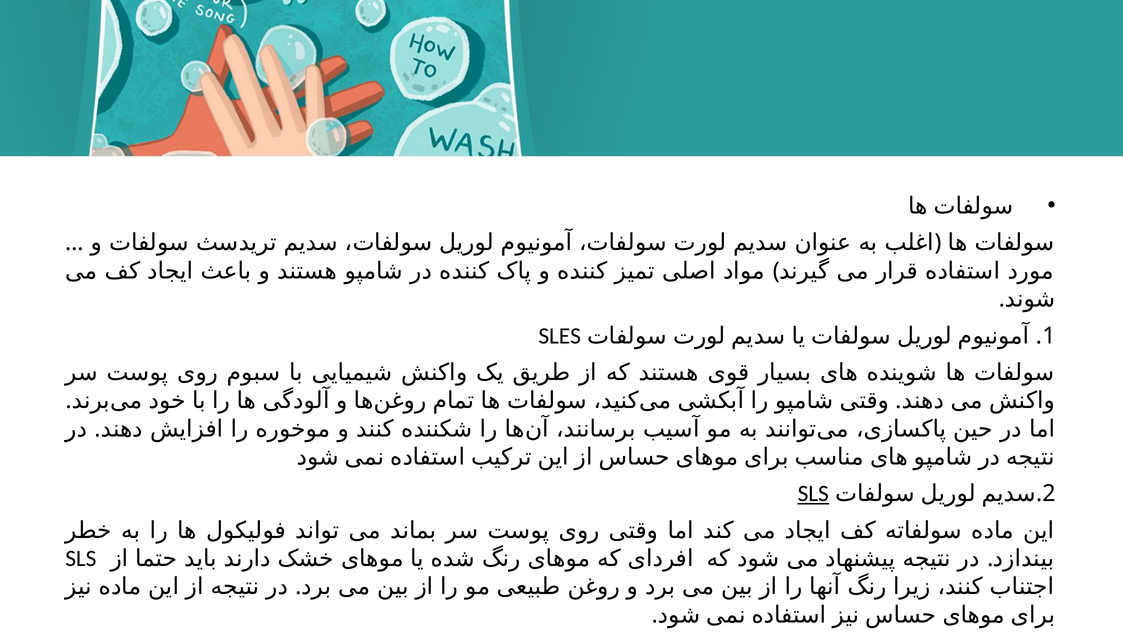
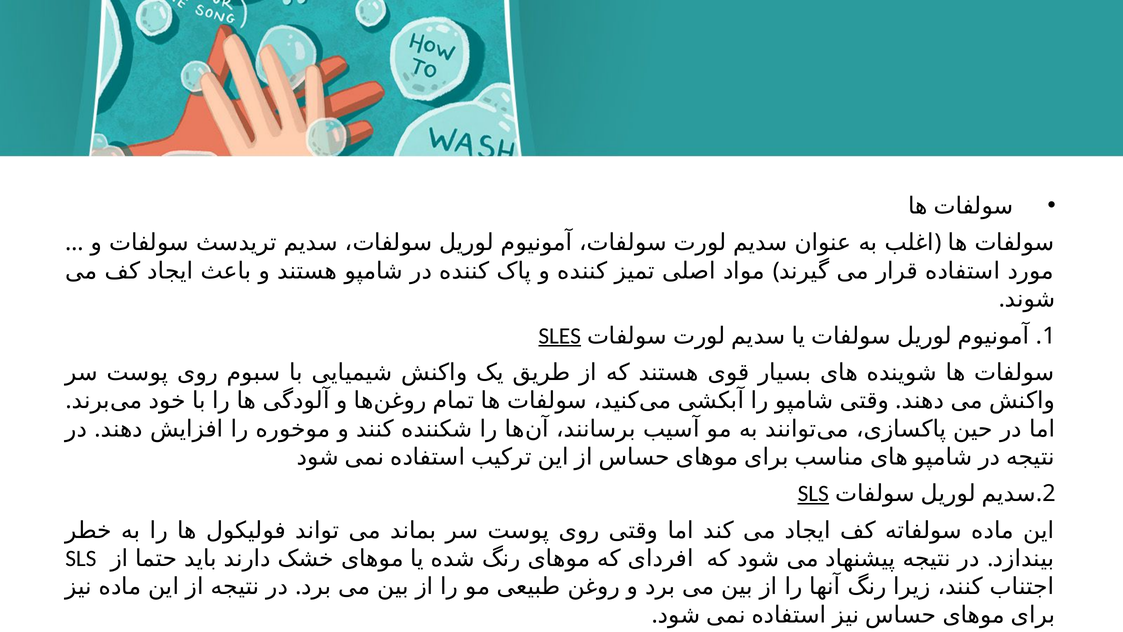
SLES underline: none -> present
